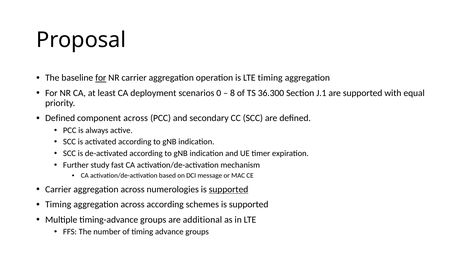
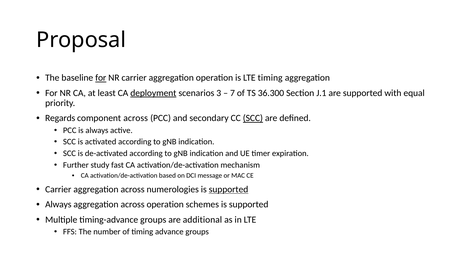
deployment underline: none -> present
0: 0 -> 3
8: 8 -> 7
Defined at (60, 119): Defined -> Regards
SCC at (253, 119) underline: none -> present
Timing at (58, 205): Timing -> Always
across according: according -> operation
